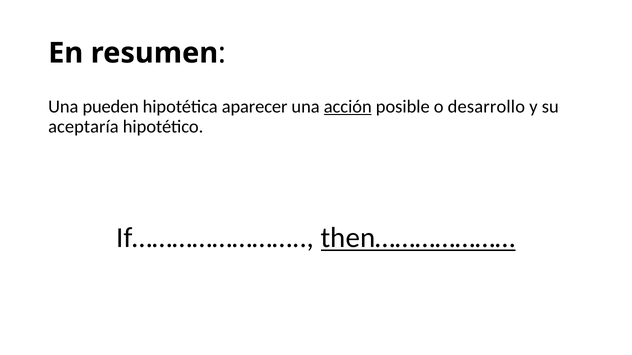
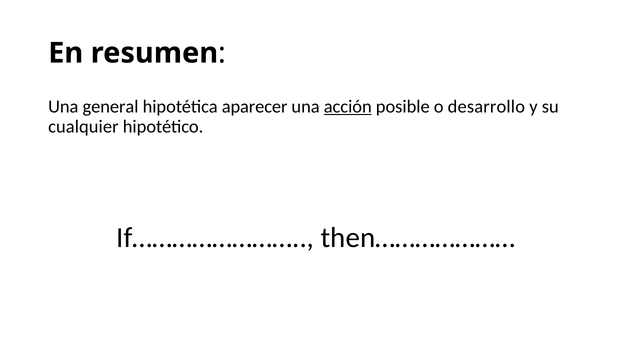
pueden: pueden -> general
aceptaría: aceptaría -> cualquier
then………………… underline: present -> none
